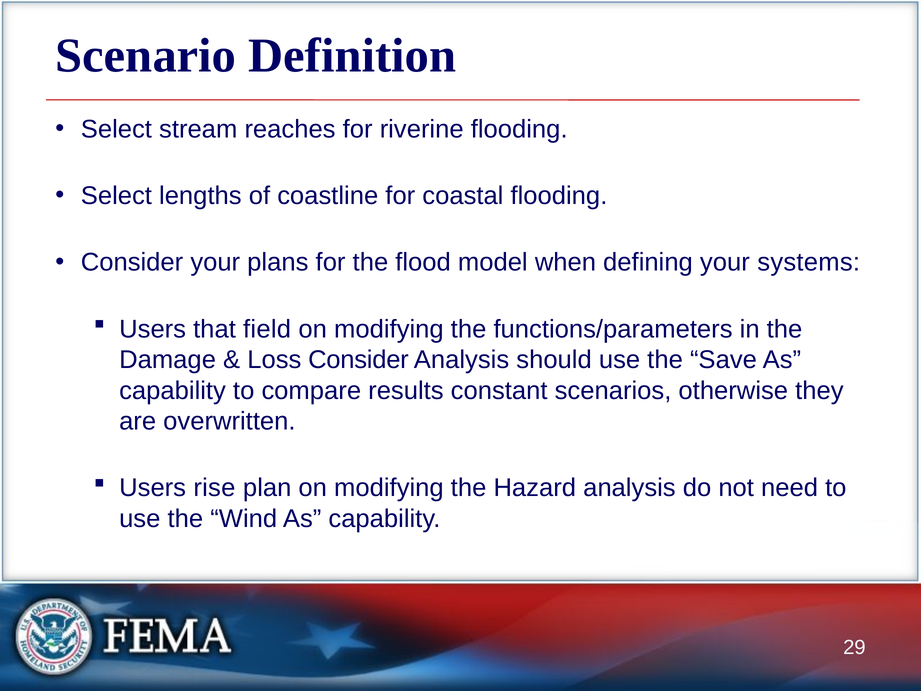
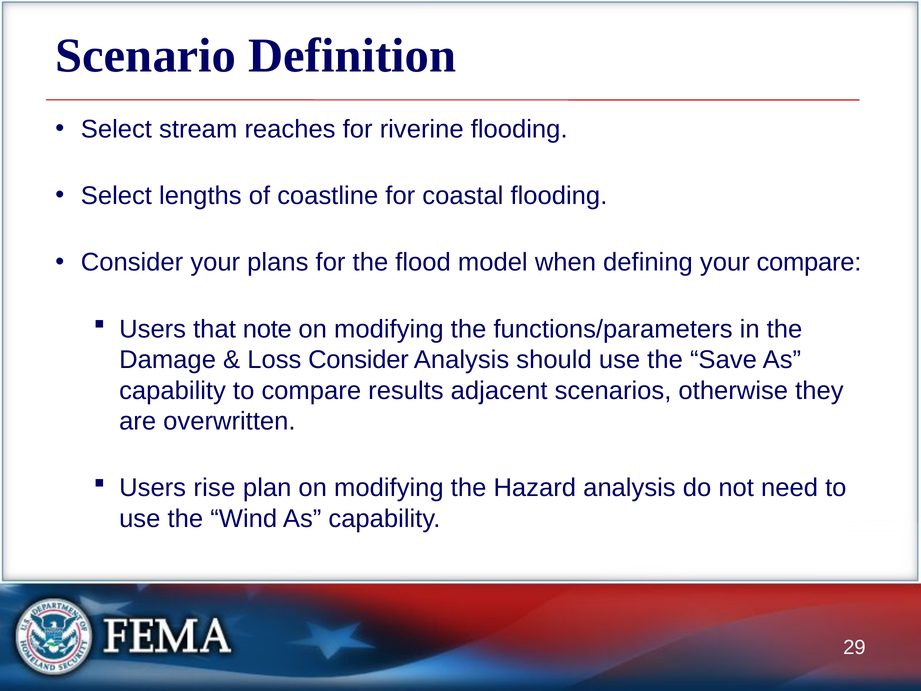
your systems: systems -> compare
field: field -> note
constant: constant -> adjacent
